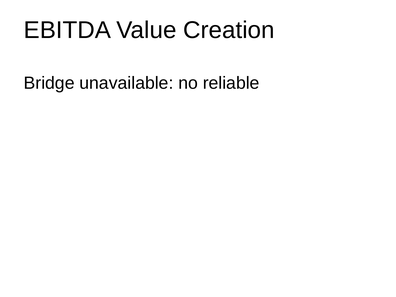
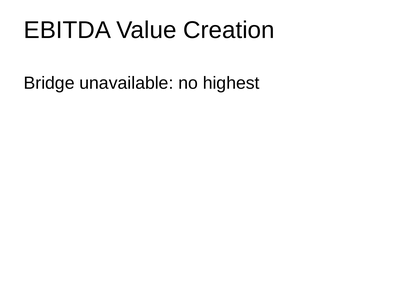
reliable: reliable -> highest
